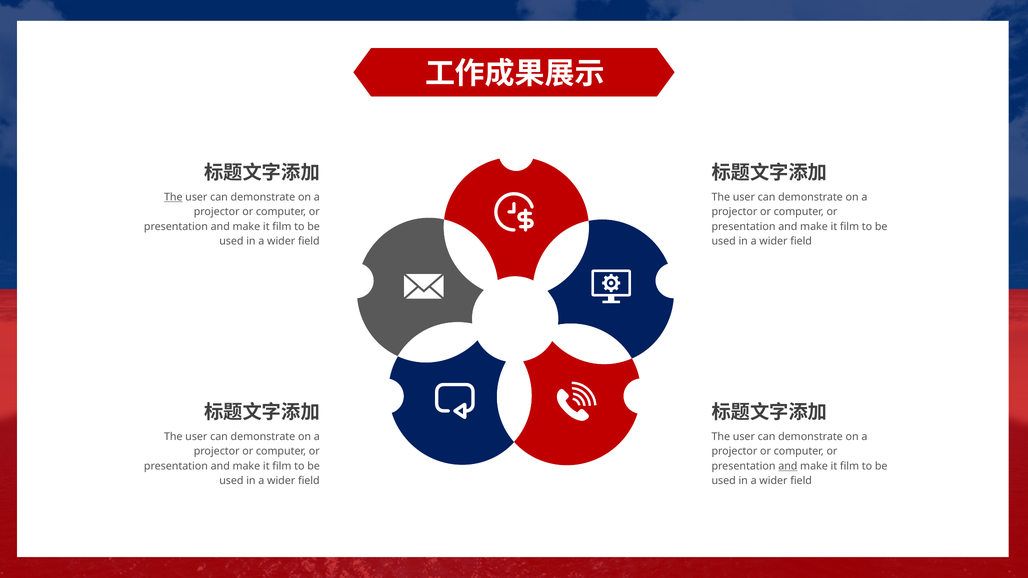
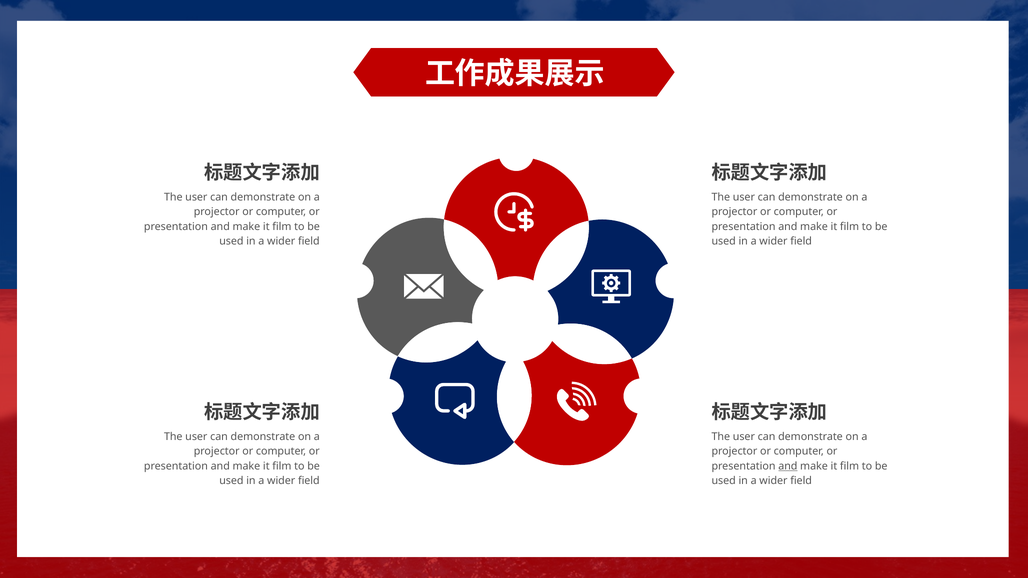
The at (173, 197) underline: present -> none
